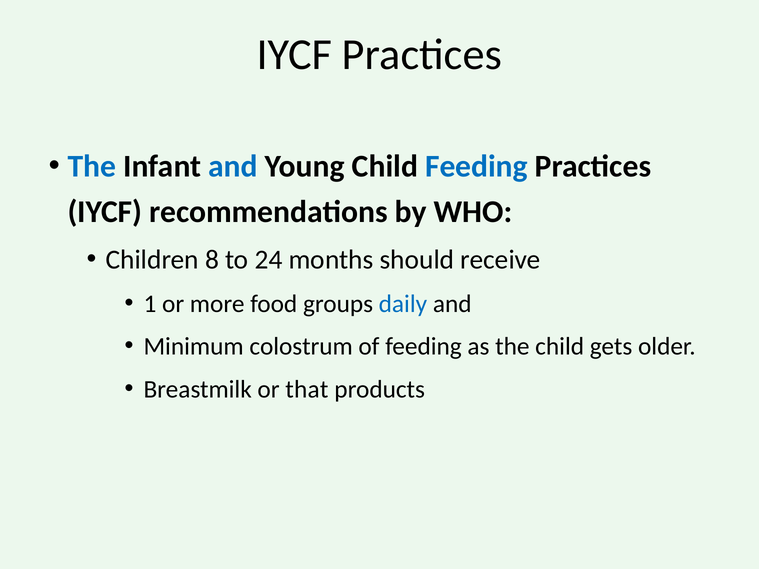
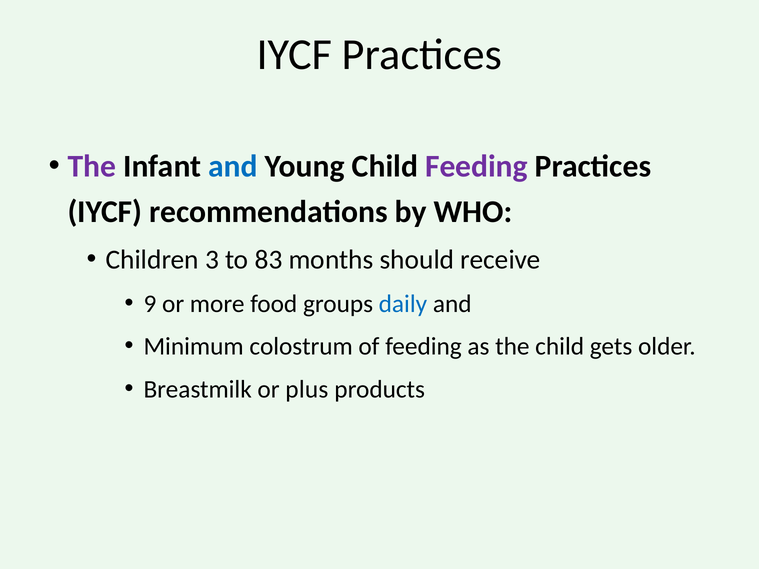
The at (92, 166) colour: blue -> purple
Feeding at (476, 166) colour: blue -> purple
8: 8 -> 3
24: 24 -> 83
1: 1 -> 9
that: that -> plus
